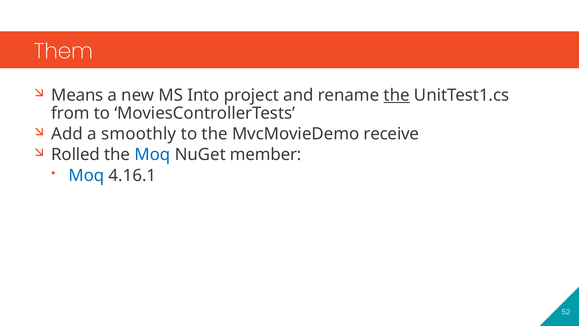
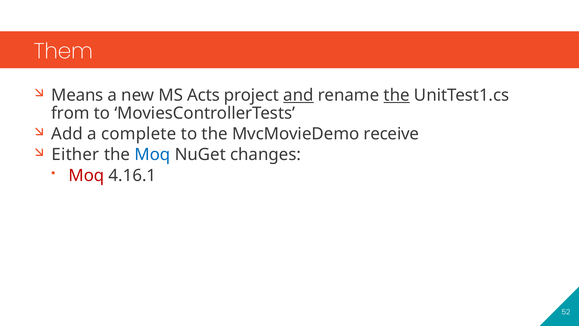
Into: Into -> Acts
and underline: none -> present
smoothly: smoothly -> complete
Rolled: Rolled -> Either
member: member -> changes
Moq at (86, 175) colour: blue -> red
